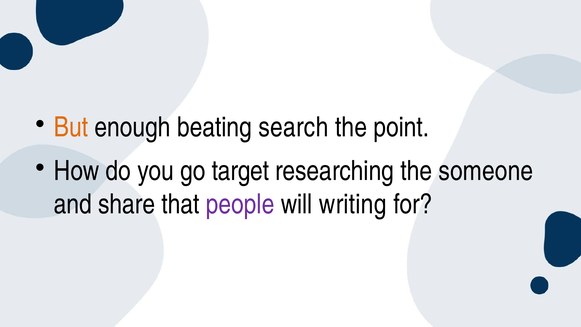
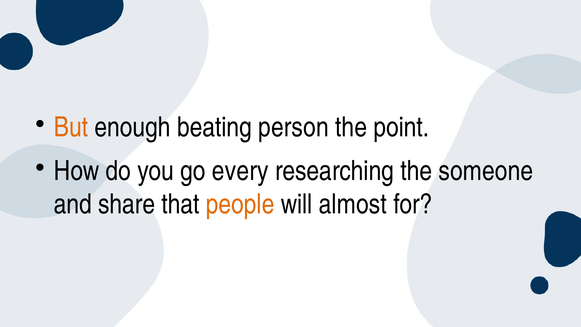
search: search -> person
target: target -> every
people colour: purple -> orange
writing: writing -> almost
